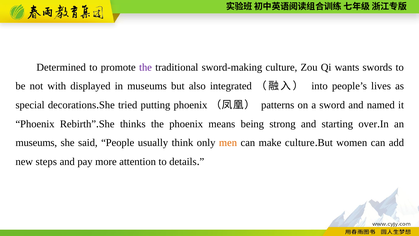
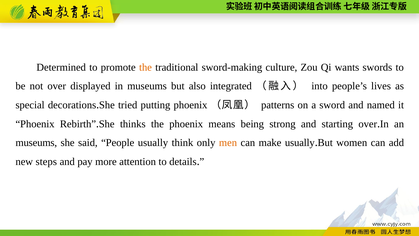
the at (146, 67) colour: purple -> orange
not with: with -> over
make culture: culture -> usually
